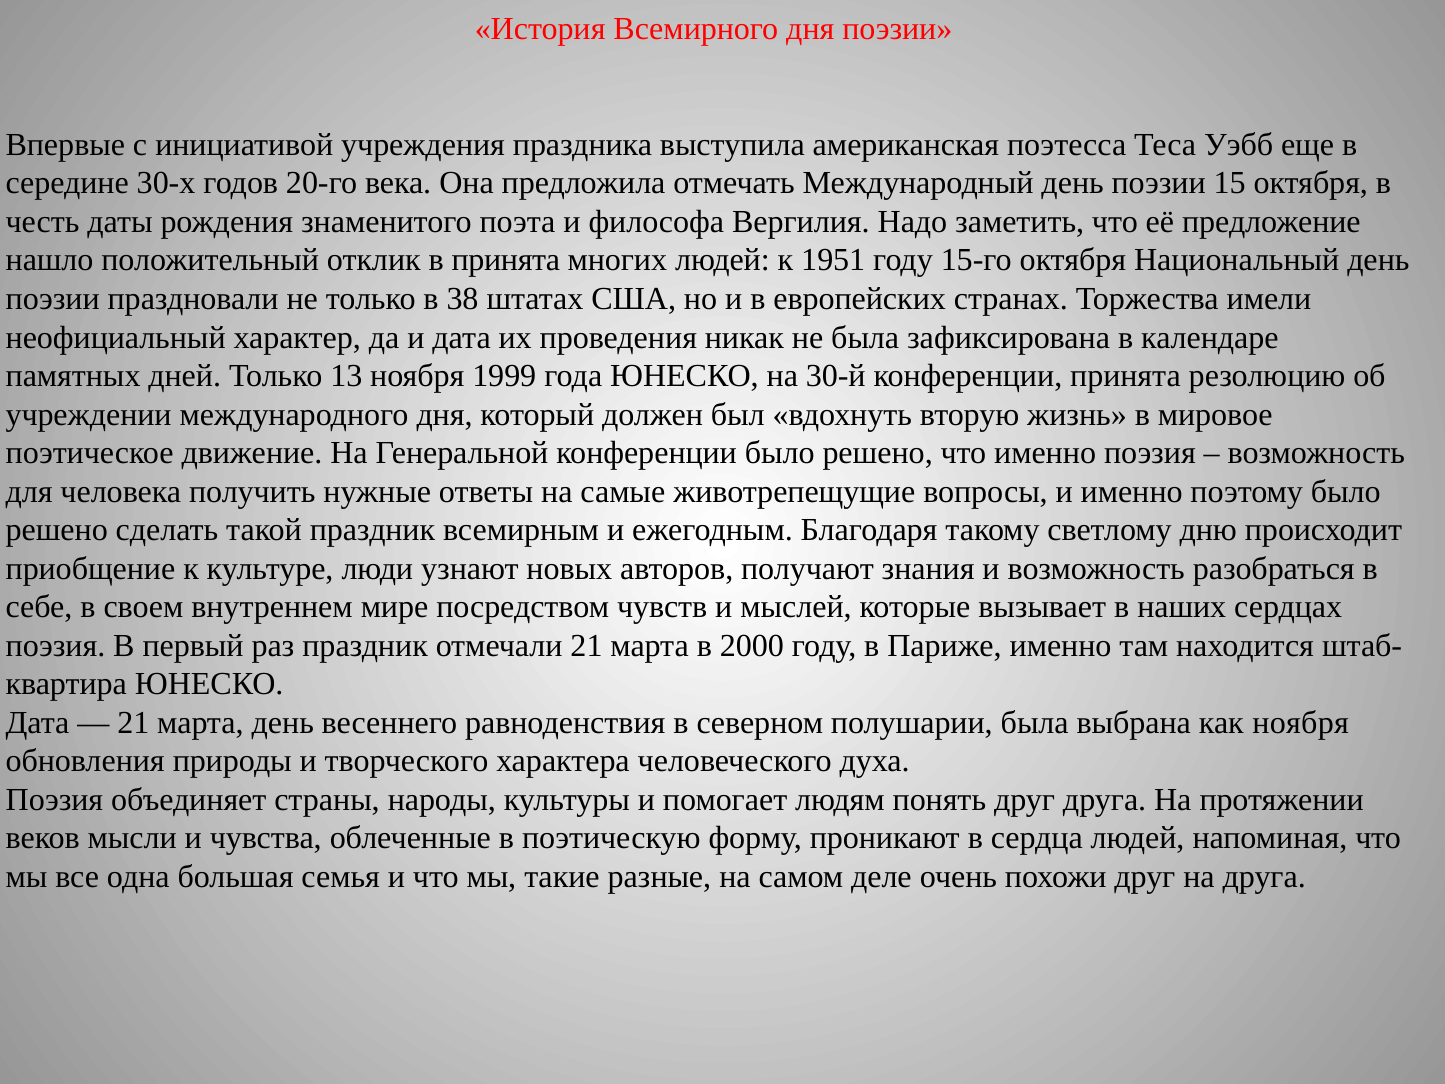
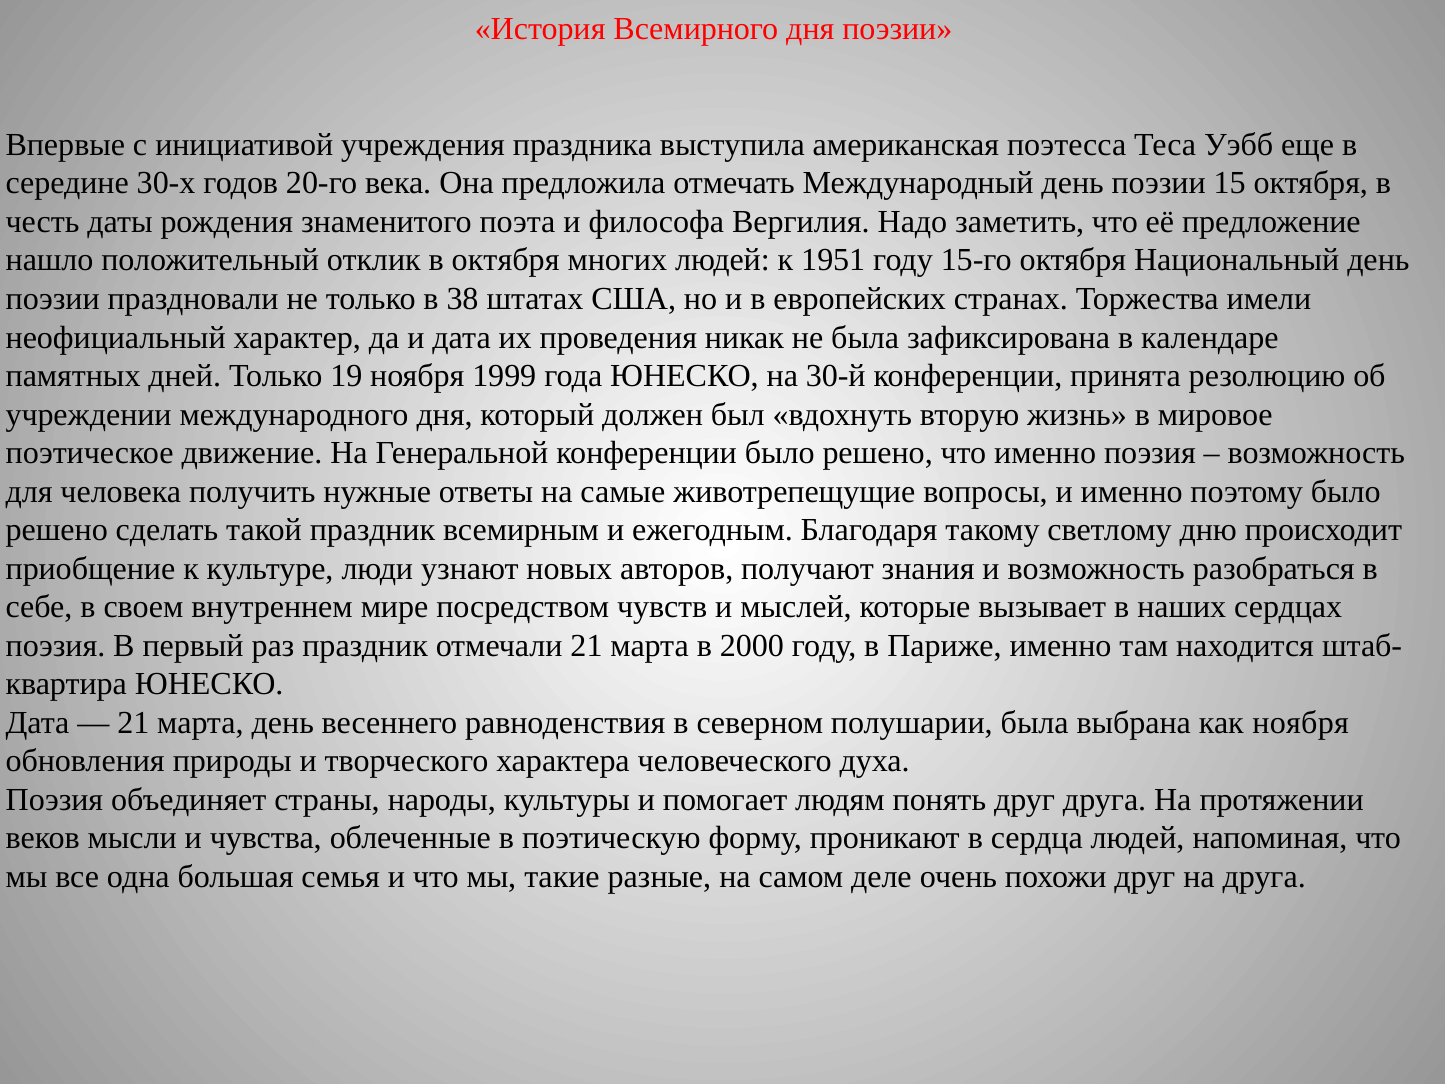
в принята: принята -> октября
13: 13 -> 19
